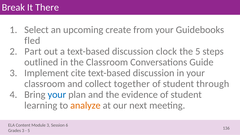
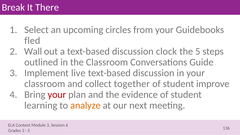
create: create -> circles
Part: Part -> Wall
cite: cite -> live
through: through -> improve
your at (57, 95) colour: blue -> red
